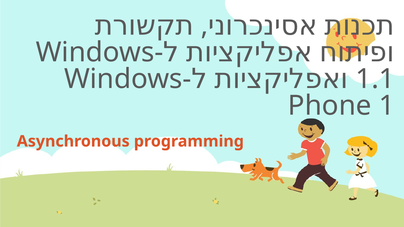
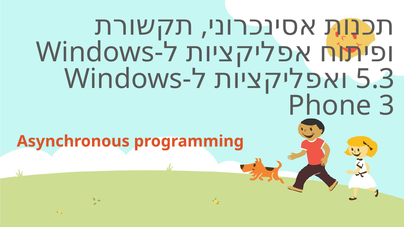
1.1: 1.1 -> 5.3
1: 1 -> 3
